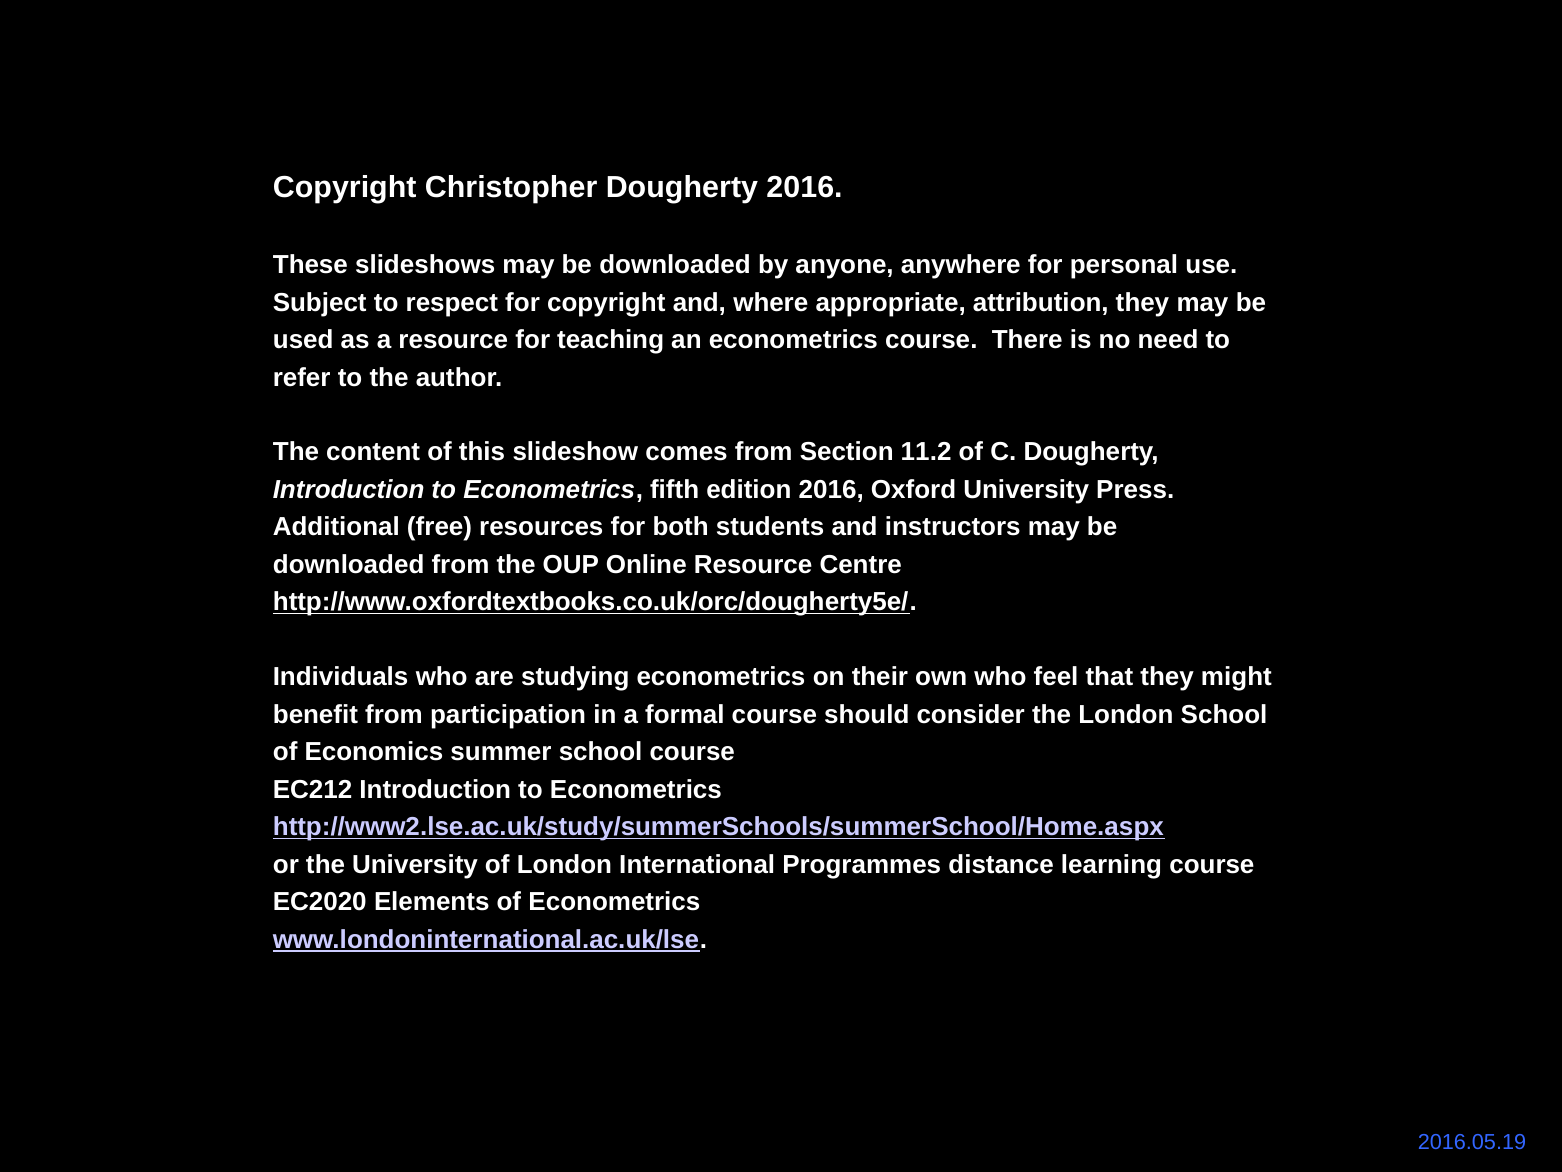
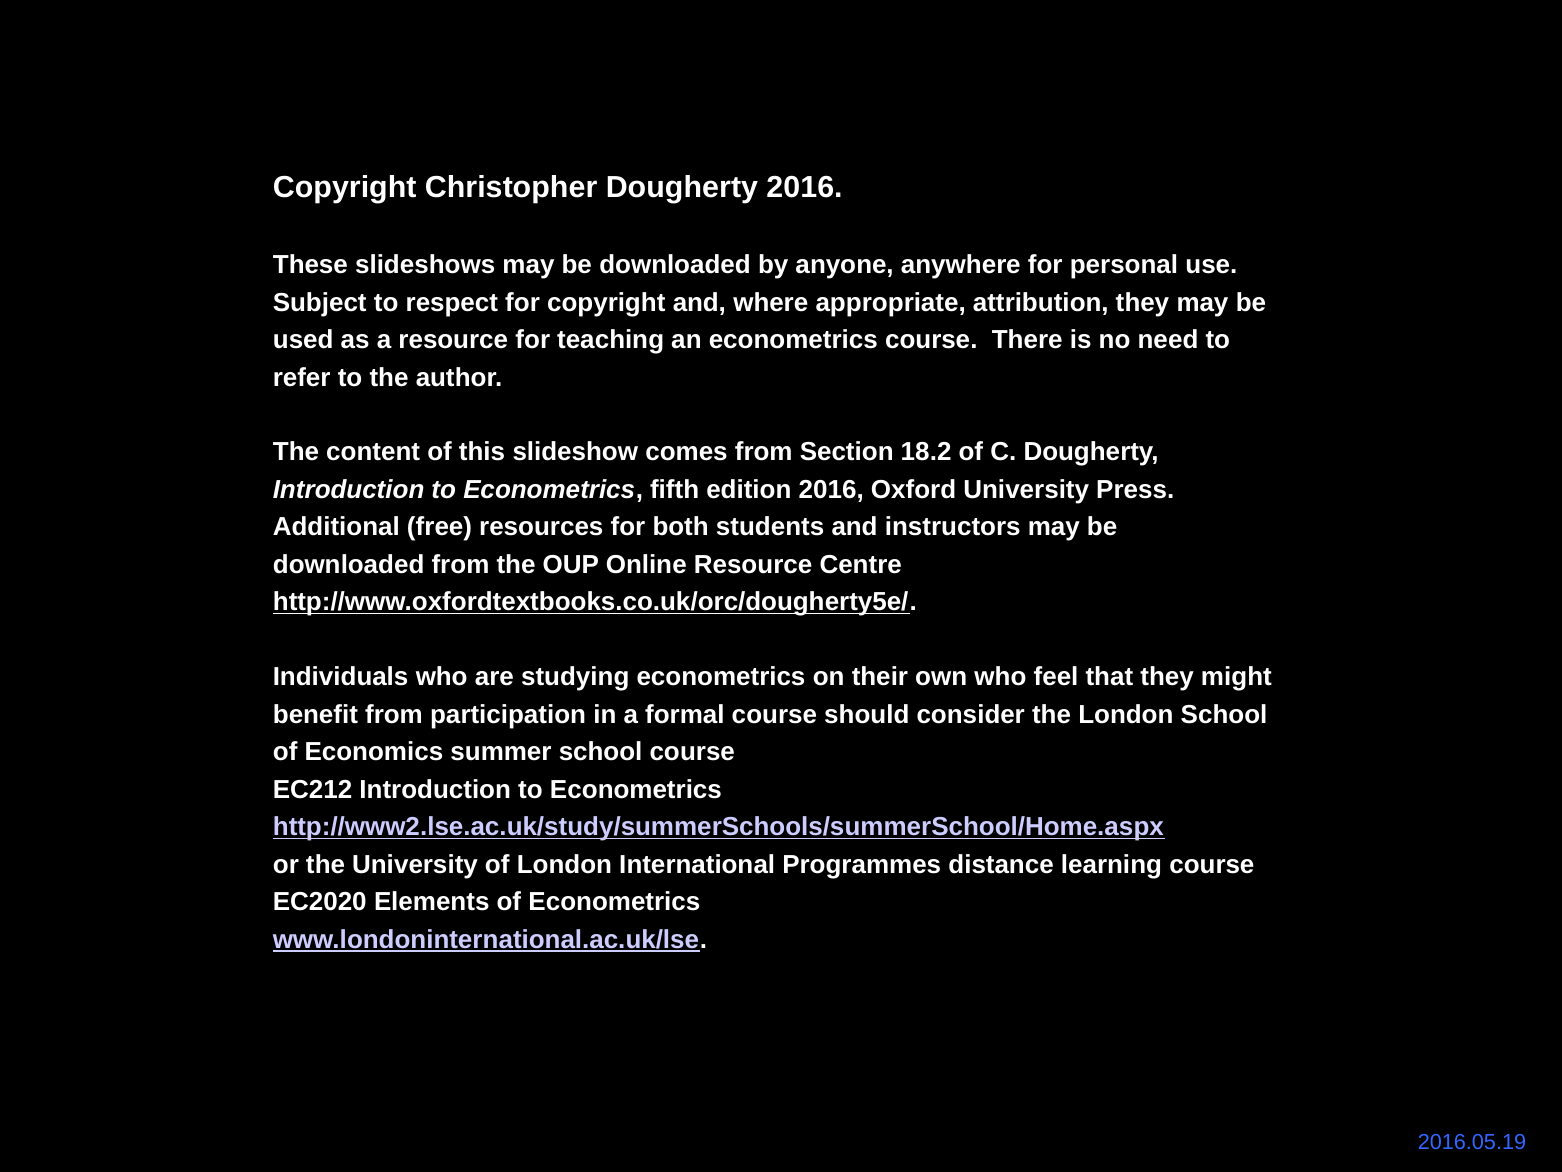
11.2: 11.2 -> 18.2
